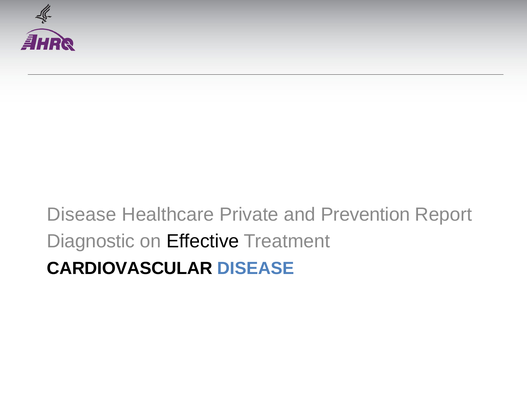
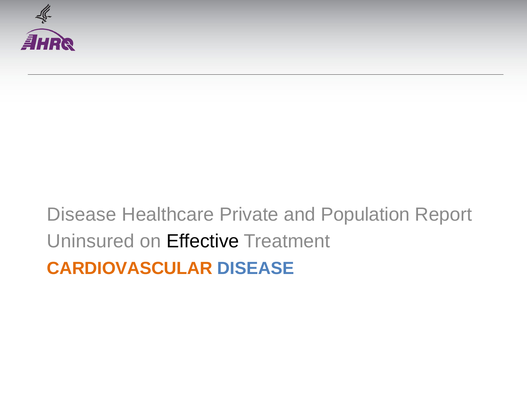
Prevention: Prevention -> Population
Diagnostic: Diagnostic -> Uninsured
CARDIOVASCULAR colour: black -> orange
